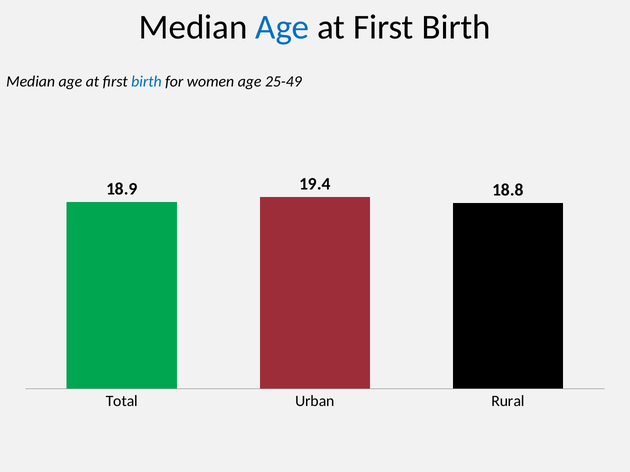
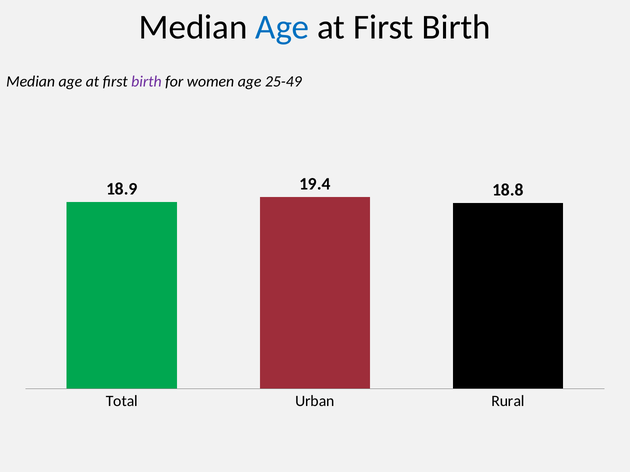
birth at (146, 82) colour: blue -> purple
